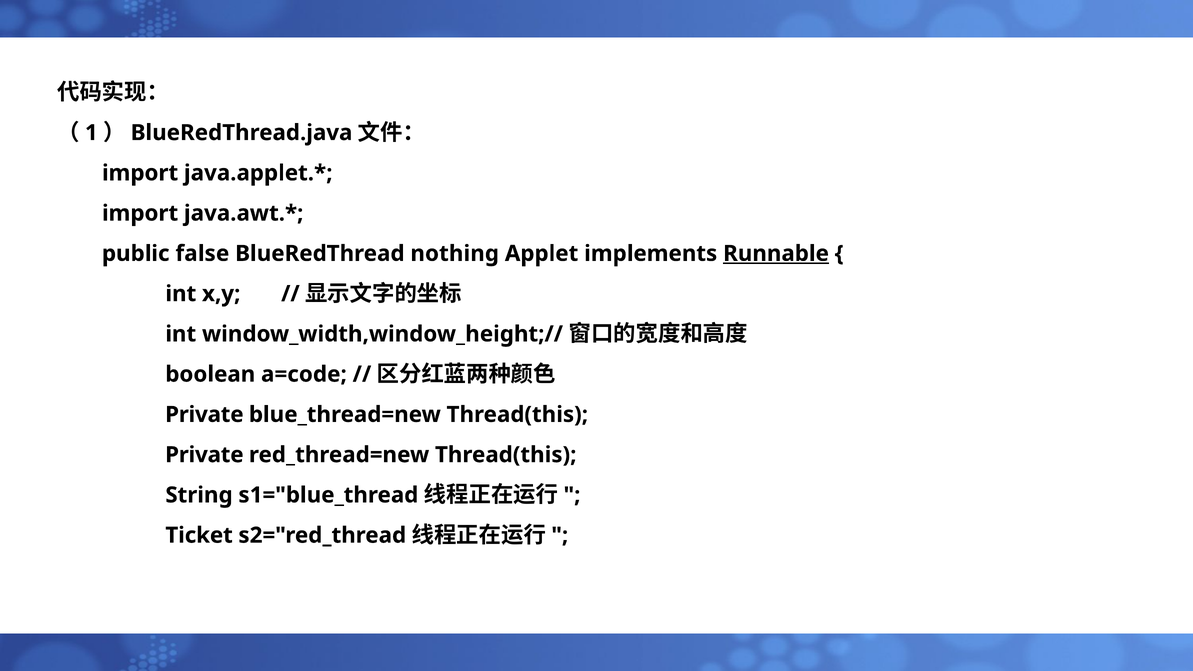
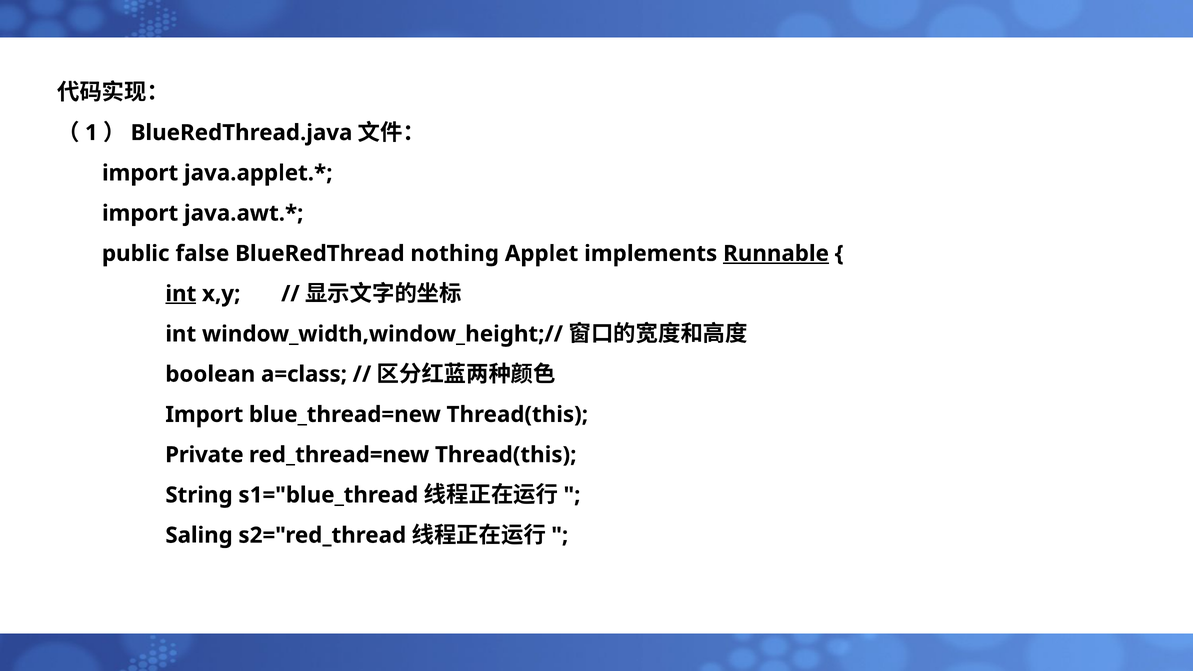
int at (181, 294) underline: none -> present
a=code: a=code -> a=class
Private at (204, 415): Private -> Import
Ticket: Ticket -> Saling
